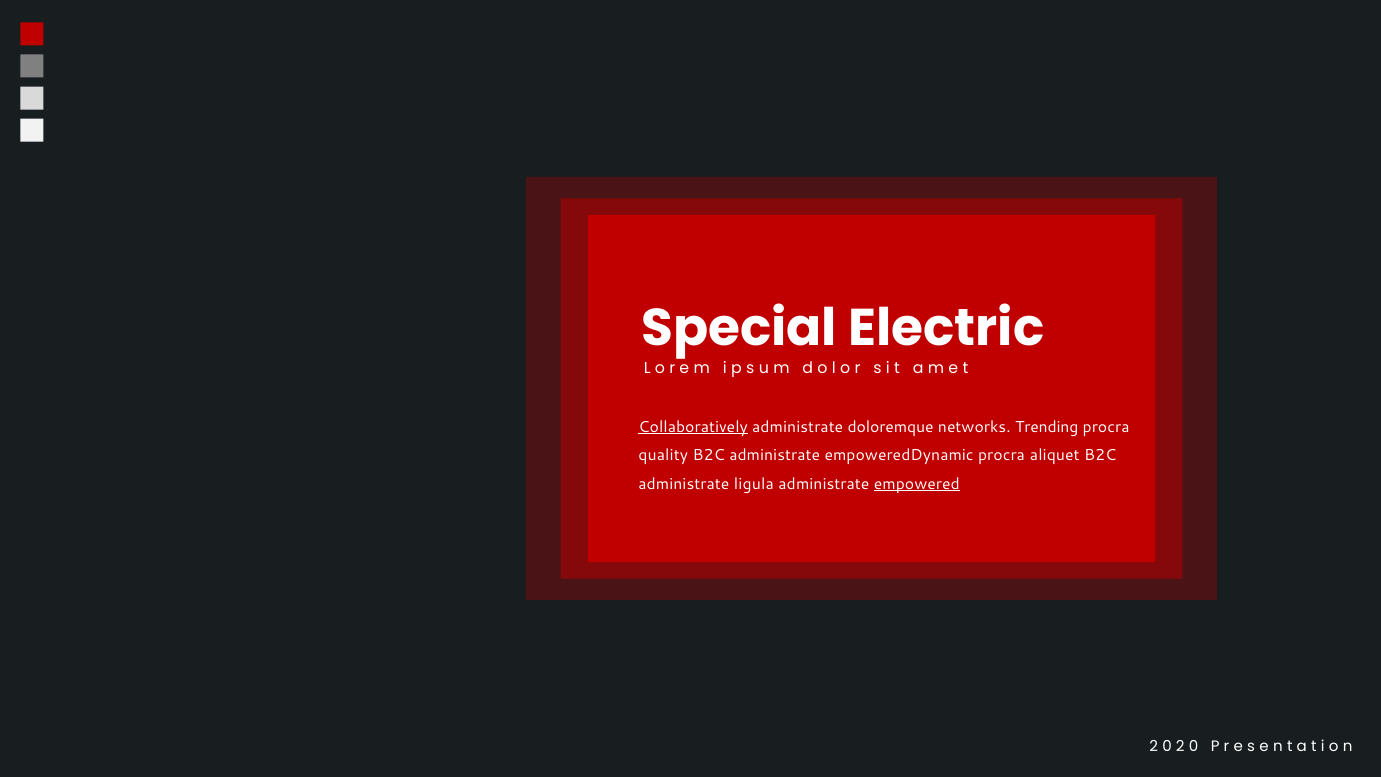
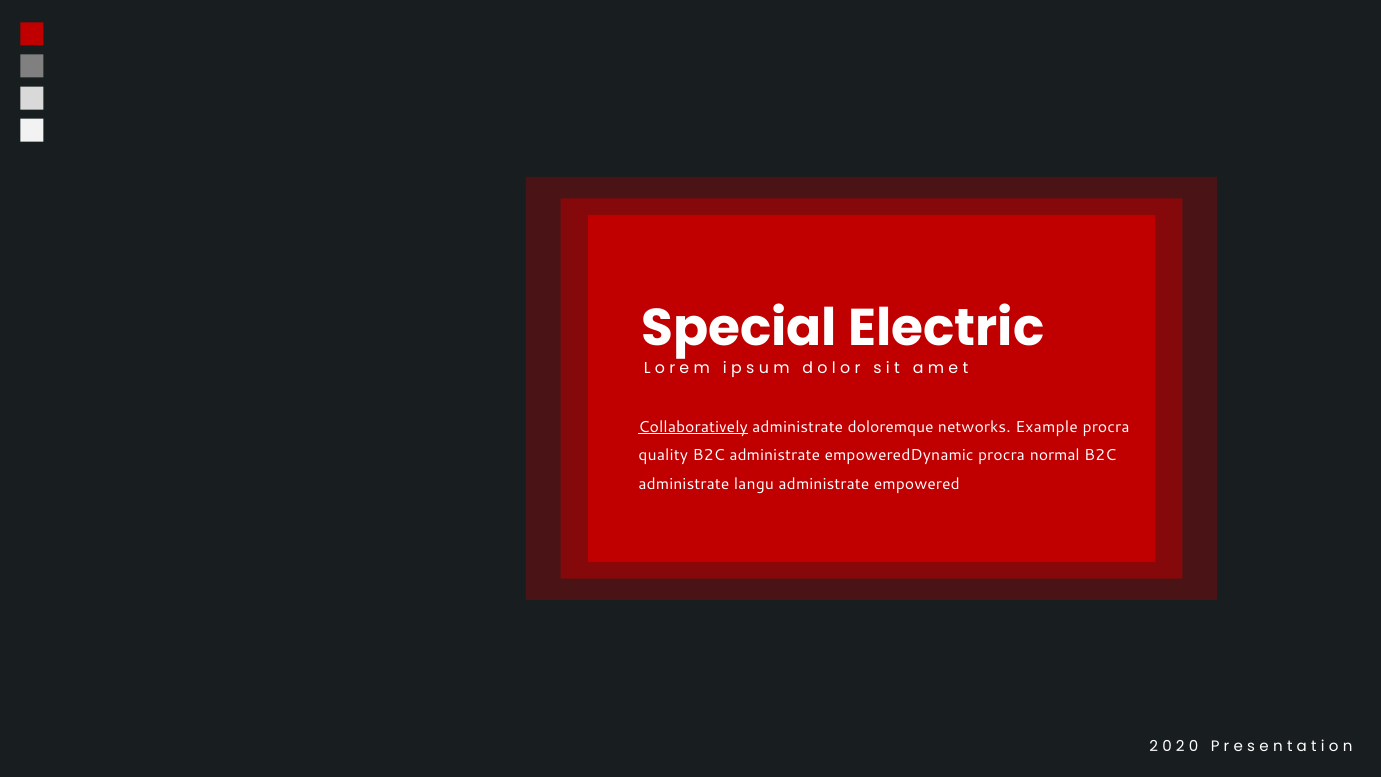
Trending: Trending -> Example
aliquet: aliquet -> normal
ligula: ligula -> langu
empowered underline: present -> none
